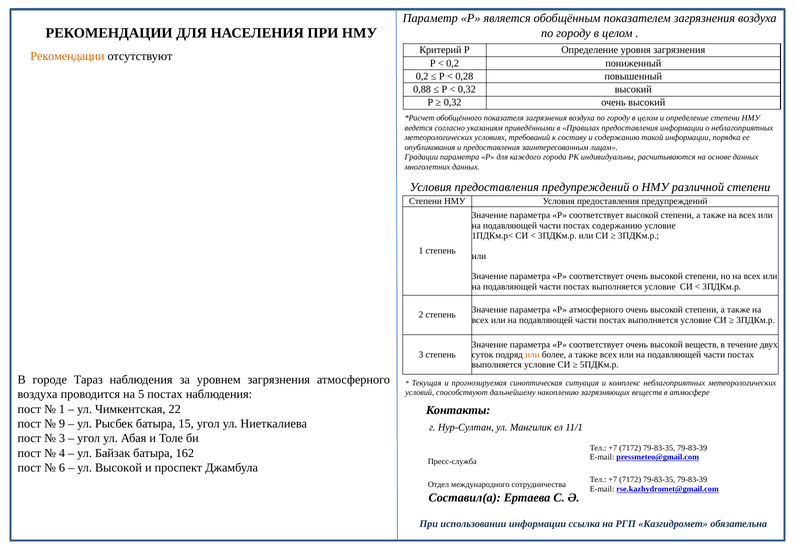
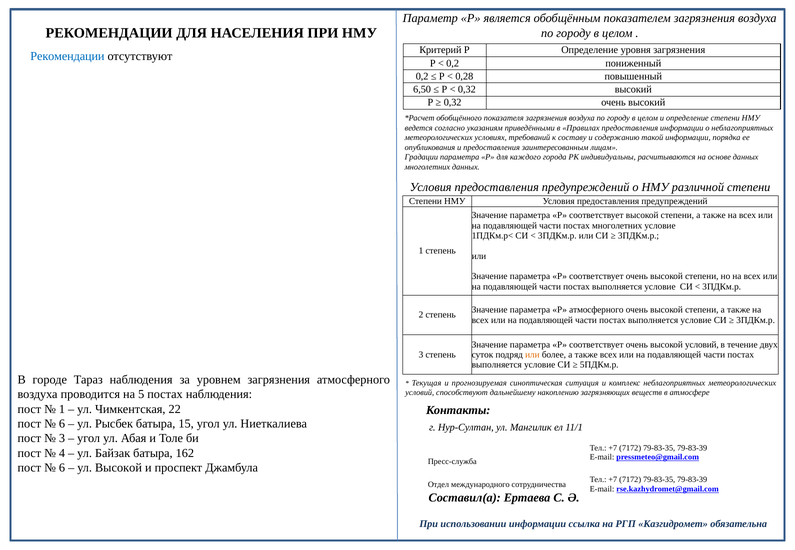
Рекомендации at (67, 56) colour: orange -> blue
0,88: 0,88 -> 6,50
постах содержанию: содержанию -> многолетних
высокой веществ: веществ -> условий
9 at (62, 424): 9 -> 6
